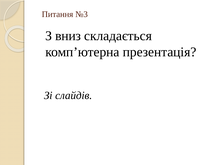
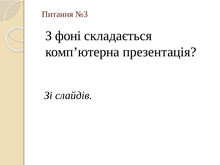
вниз: вниз -> фоні
